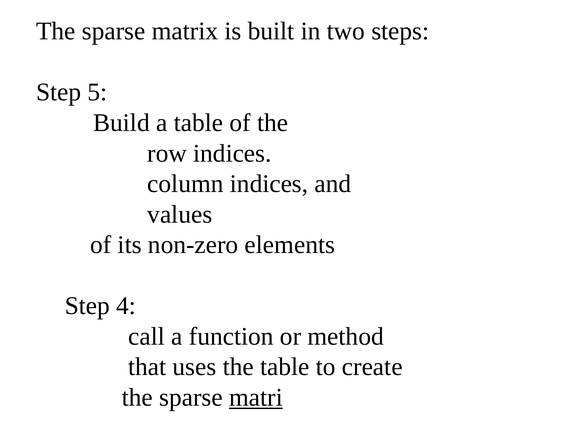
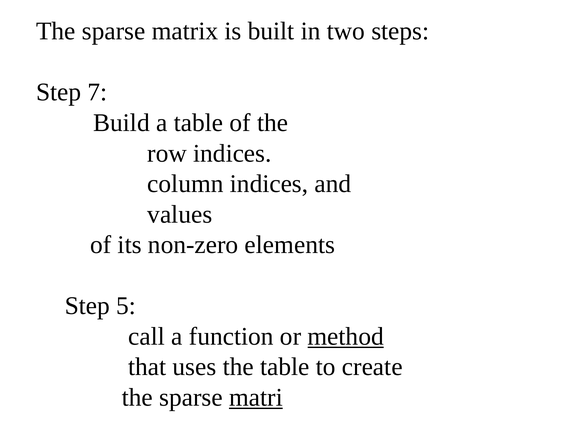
5: 5 -> 7
4: 4 -> 5
method underline: none -> present
